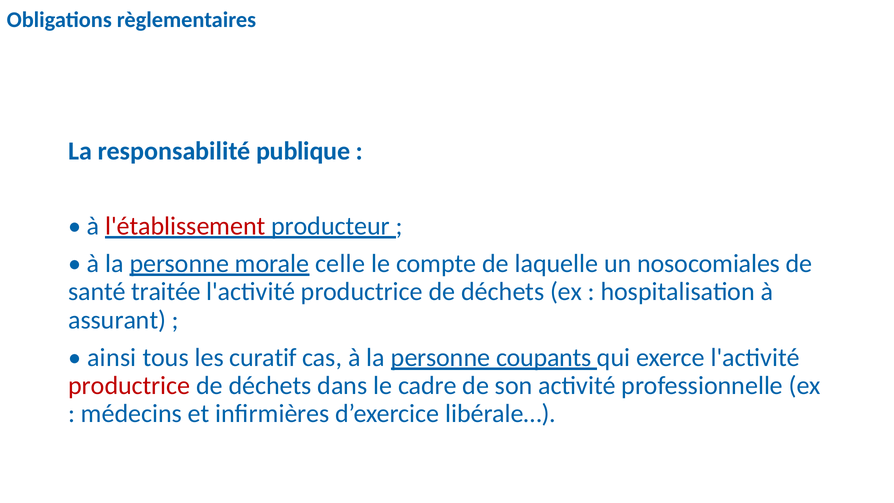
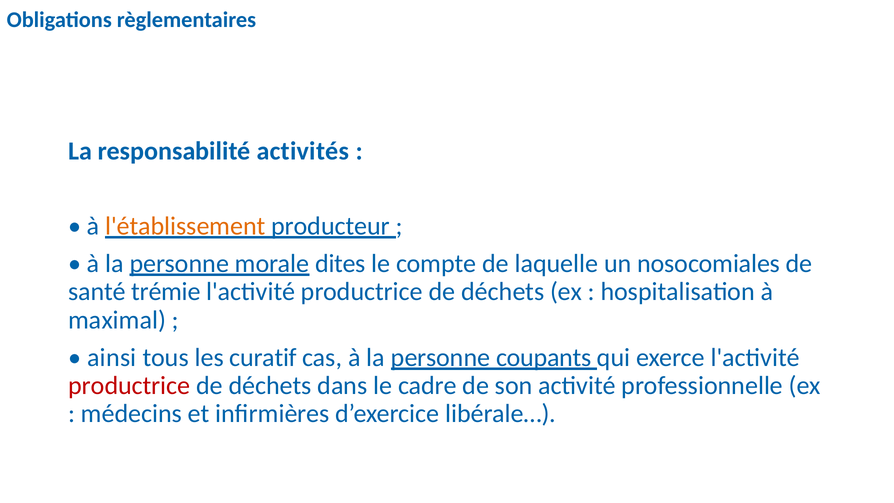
publique: publique -> activités
l'établissement colour: red -> orange
celle: celle -> dites
traitée: traitée -> trémie
assurant: assurant -> maximal
